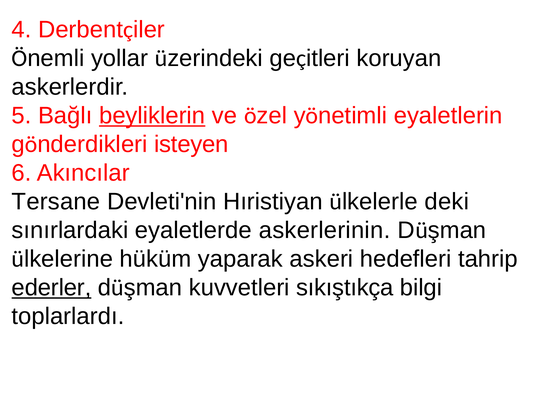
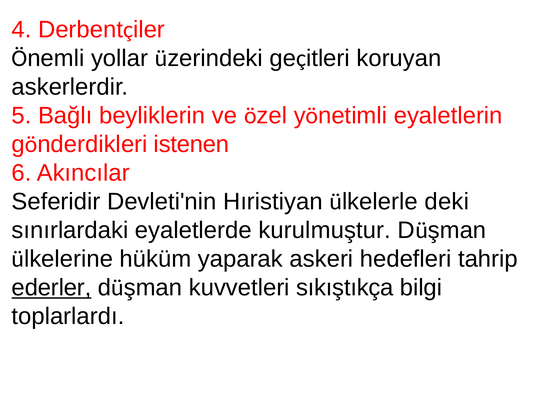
beyliklerin underline: present -> none
isteyen: isteyen -> istenen
Tersane: Tersane -> Seferidir
askerlerinin: askerlerinin -> kurulmuştur
